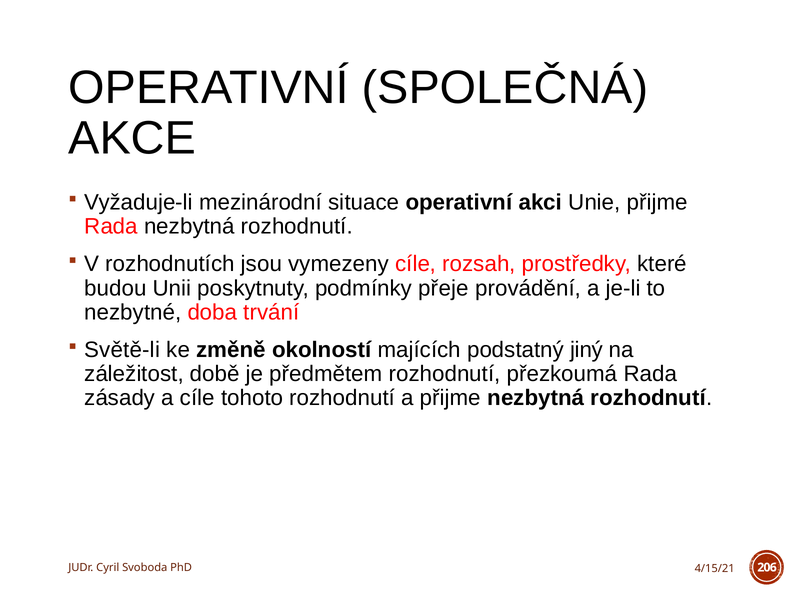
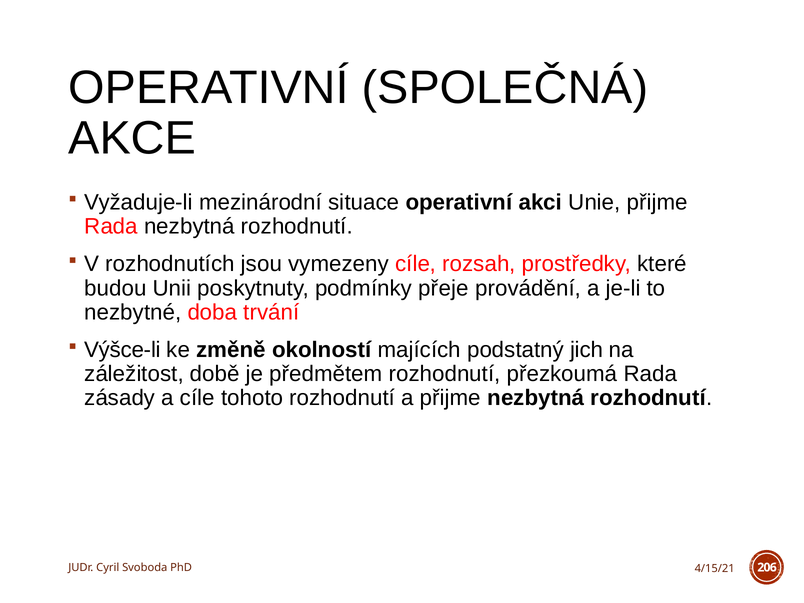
Světě-li: Světě-li -> Výšce-li
jiný: jiný -> jich
